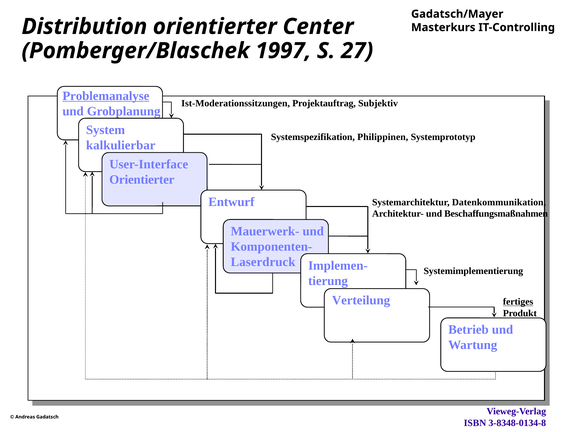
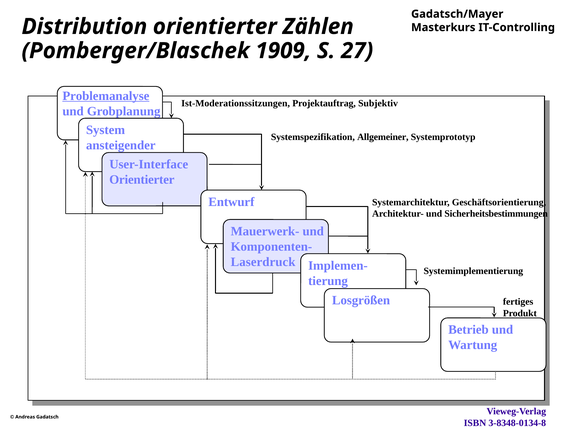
Center: Center -> Zählen
1997: 1997 -> 1909
Philippinen: Philippinen -> Allgemeiner
kalkulierbar: kalkulierbar -> ansteigender
Datenkommunikation: Datenkommunikation -> Geschäftsorientierung
Beschaffungsmaßnahmen: Beschaffungsmaßnahmen -> Sicherheitsbestimmungen
Verteilung: Verteilung -> Losgrößen
fertiges underline: present -> none
